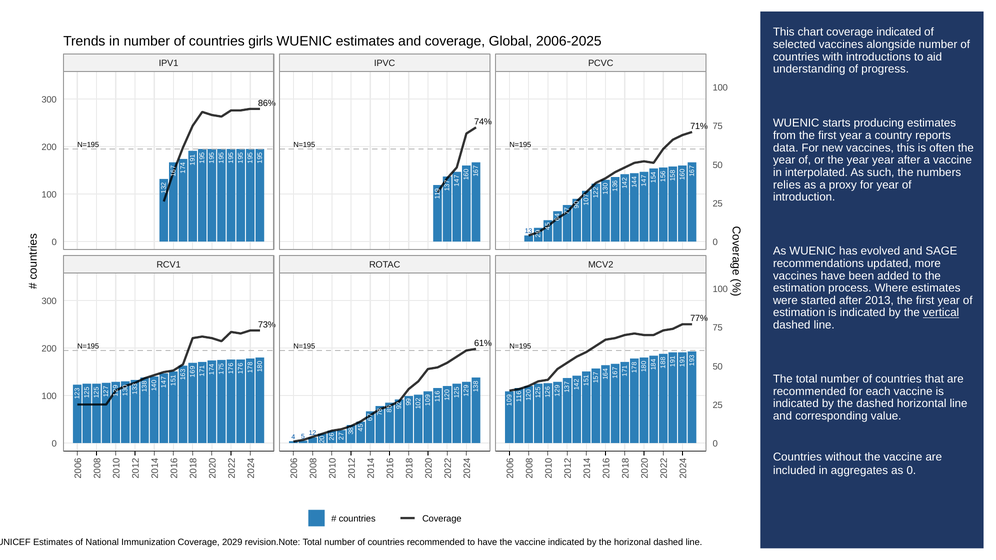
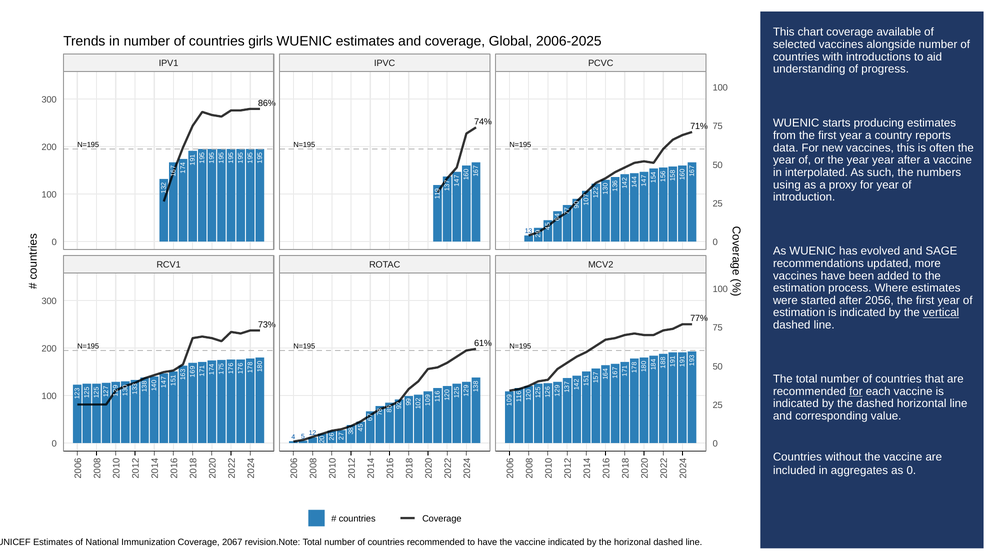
coverage indicated: indicated -> available
relies: relies -> using
2013: 2013 -> 2056
for at (856, 392) underline: none -> present
2029: 2029 -> 2067
